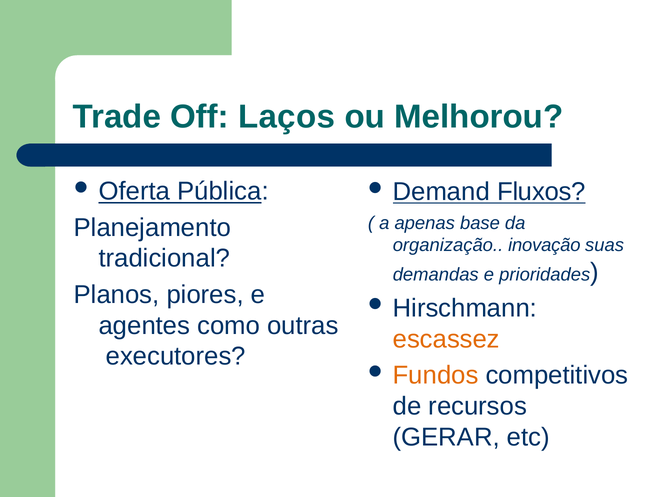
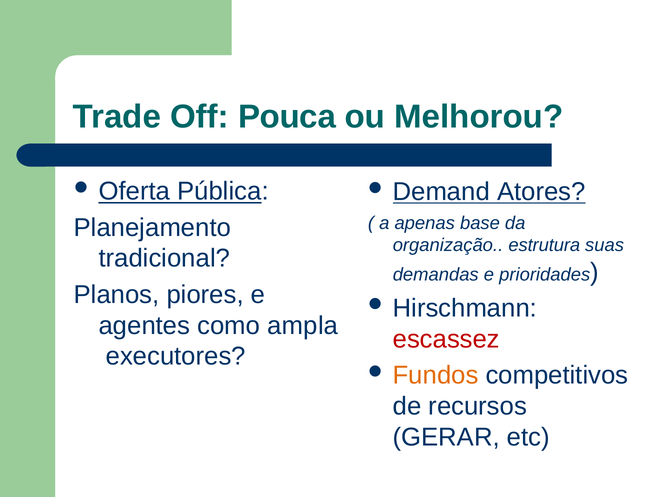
Laços: Laços -> Pouca
Fluxos: Fluxos -> Atores
inovação: inovação -> estrutura
outras: outras -> ampla
escassez colour: orange -> red
